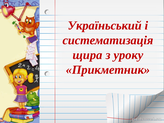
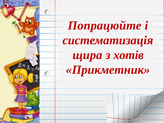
Україньський: Україньський -> Попрацюйте
уроку: уроку -> хотів
